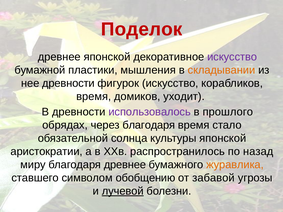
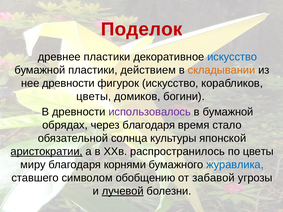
древнее японской: японской -> пластики
искусство at (232, 57) colour: purple -> blue
мышления: мышления -> действием
время at (94, 97): время -> цветы
уходит: уходит -> богини
в прошлого: прошлого -> бумажной
аристократии underline: none -> present
по назад: назад -> цветы
благодаря древнее: древнее -> корнями
журавлика colour: orange -> blue
